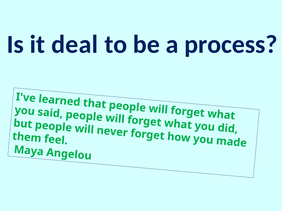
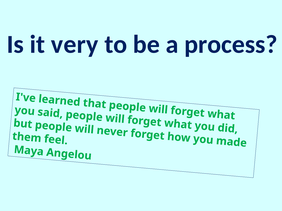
deal: deal -> very
